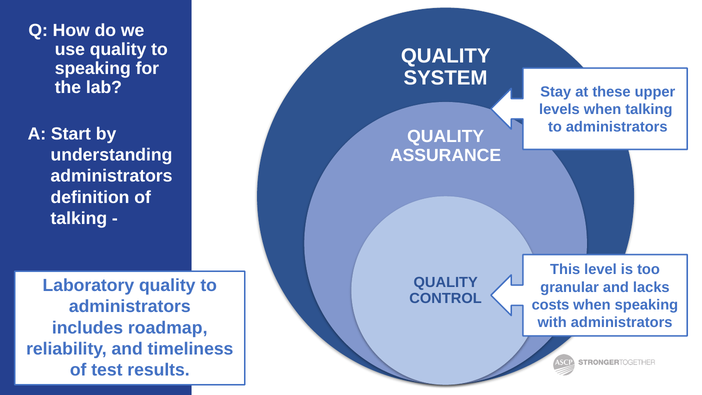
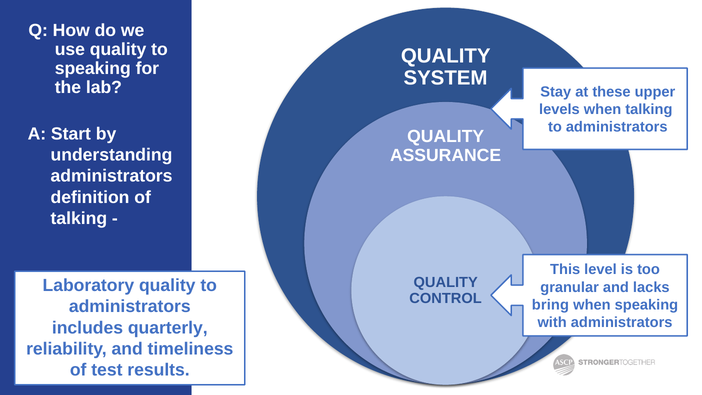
costs: costs -> bring
roadmap: roadmap -> quarterly
